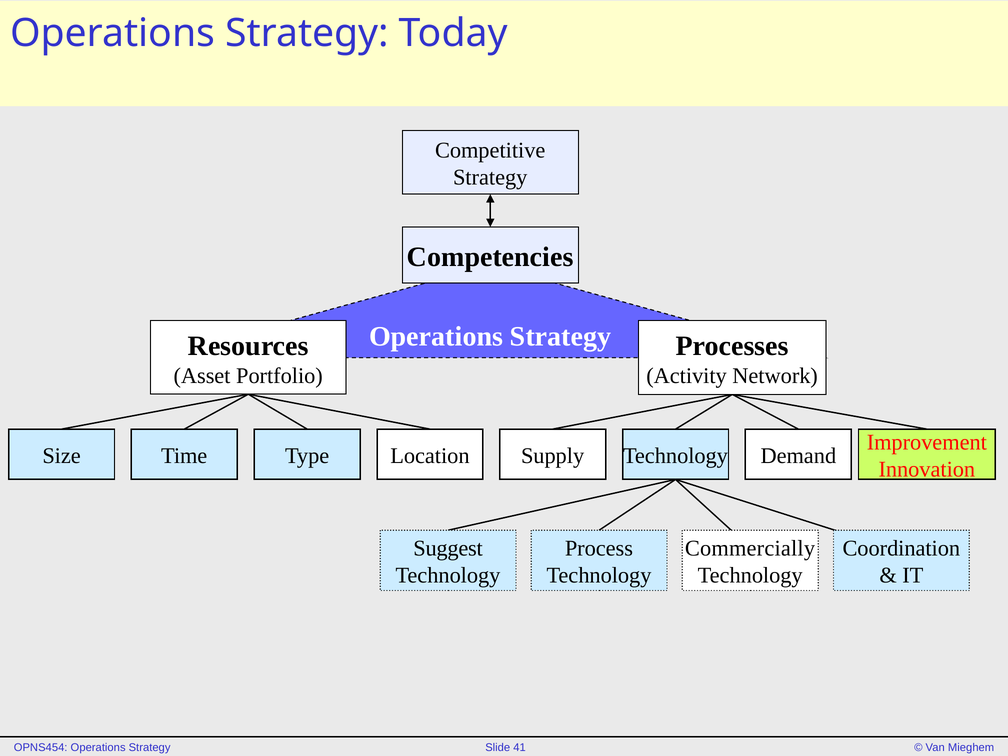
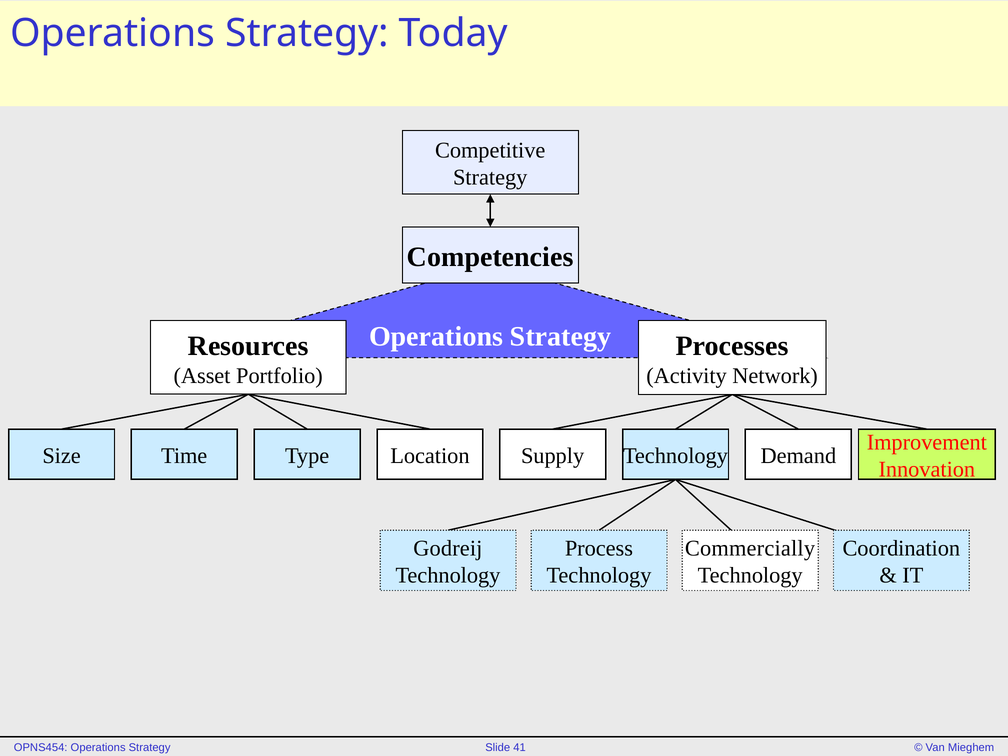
Suggest: Suggest -> Godreij
